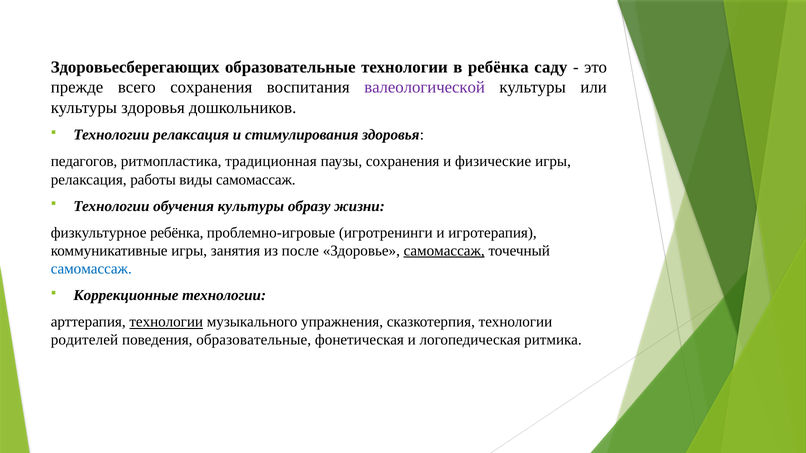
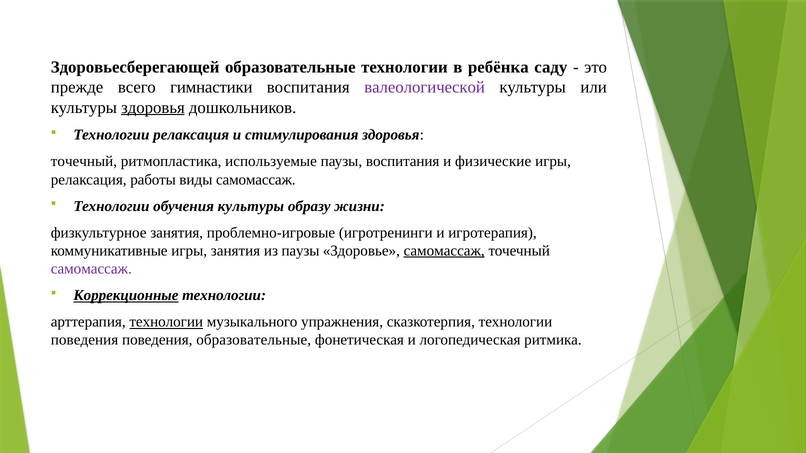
Здоровьесберегающих: Здоровьесберегающих -> Здоровьесберегающей
всего сохранения: сохранения -> гимнастики
здоровья at (153, 108) underline: none -> present
педагогов at (84, 162): педагогов -> точечный
традиционная: традиционная -> используемые
паузы сохранения: сохранения -> воспитания
физкультурное ребёнка: ребёнка -> занятия
из после: после -> паузы
самомассаж at (91, 269) colour: blue -> purple
Коррекционные underline: none -> present
родителей at (84, 340): родителей -> поведения
